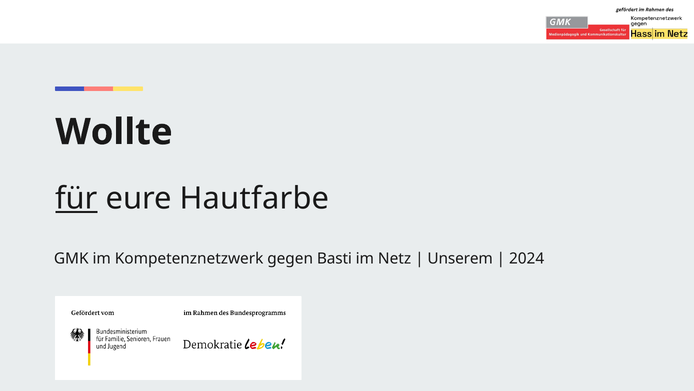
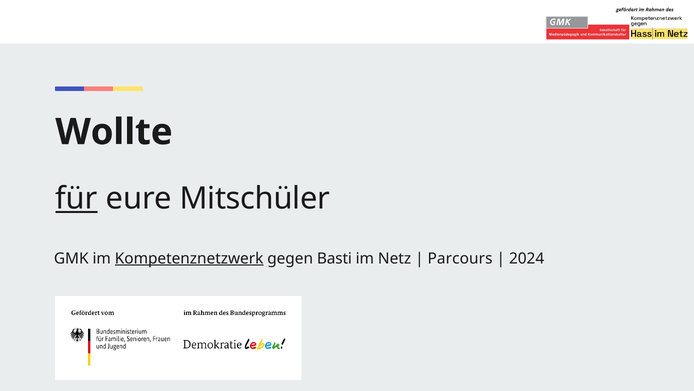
Hautfarbe: Hautfarbe -> Mitschüler
Kompetenznetzwerk underline: none -> present
Unserem: Unserem -> Parcours
